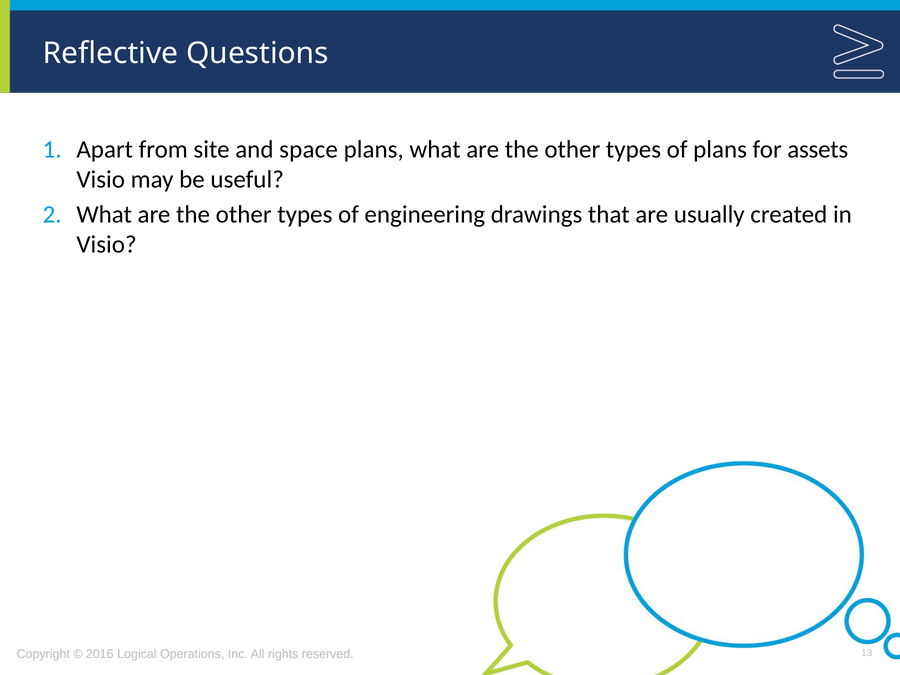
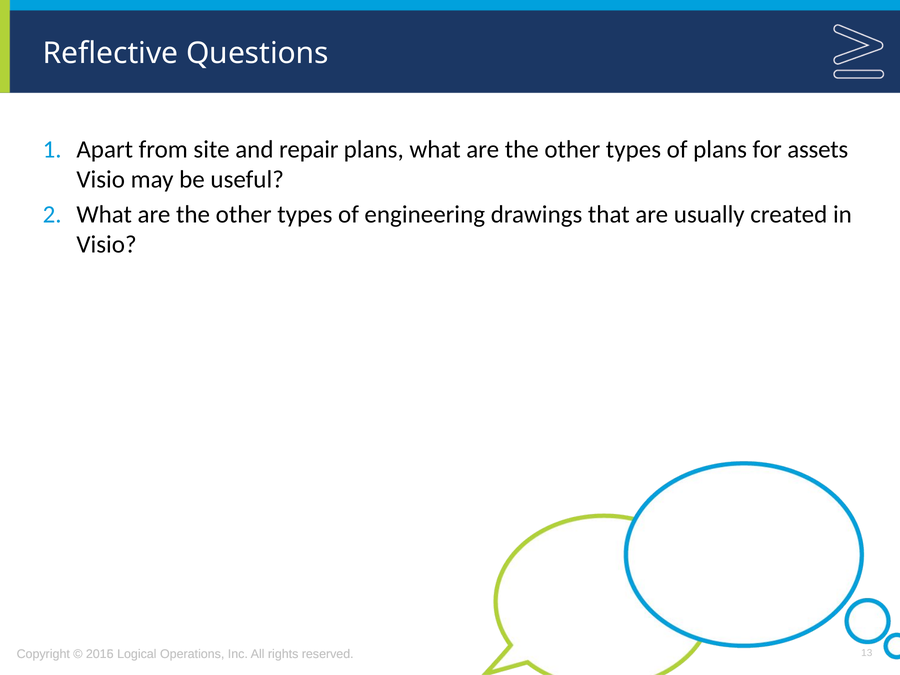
space: space -> repair
